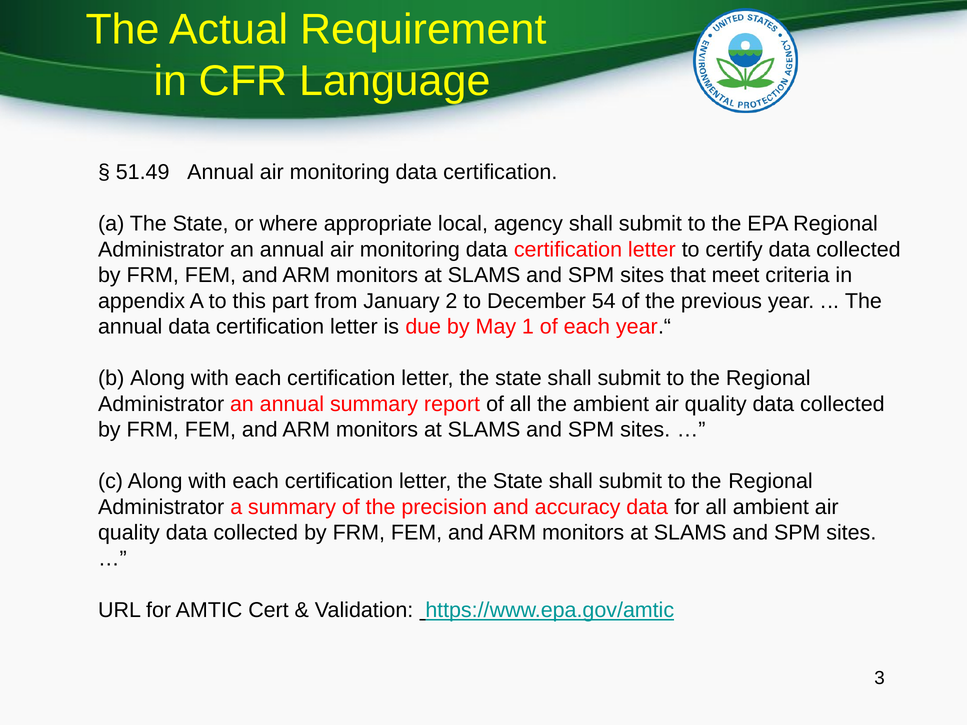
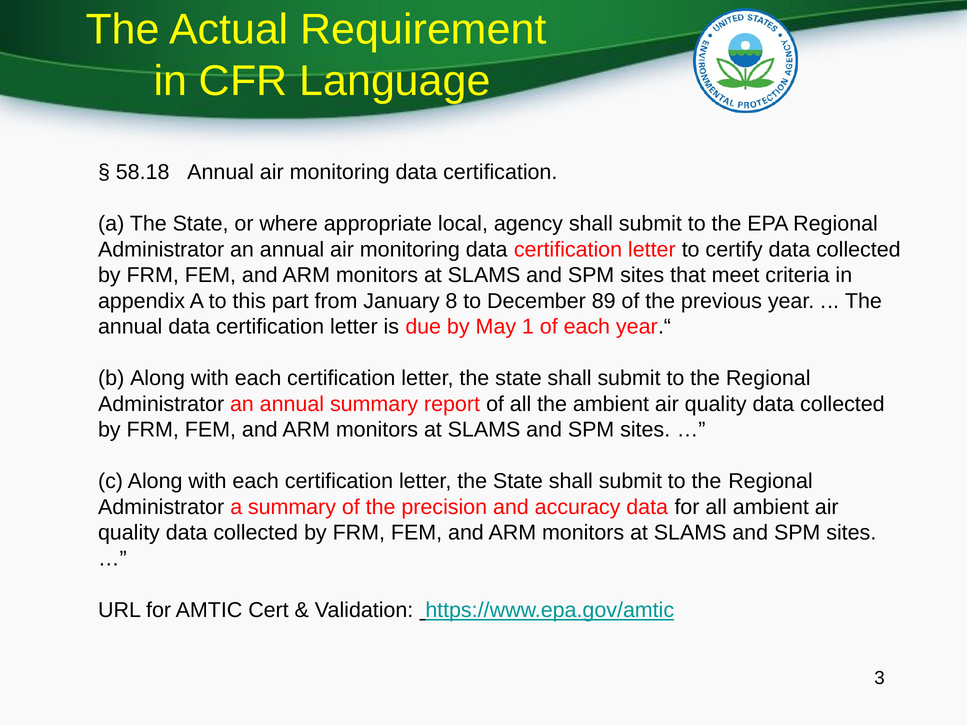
51.49: 51.49 -> 58.18
2: 2 -> 8
54: 54 -> 89
